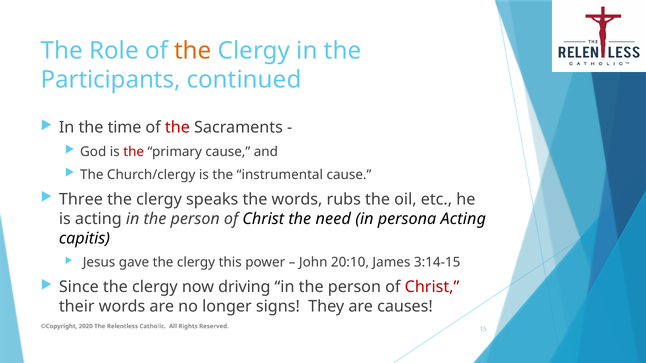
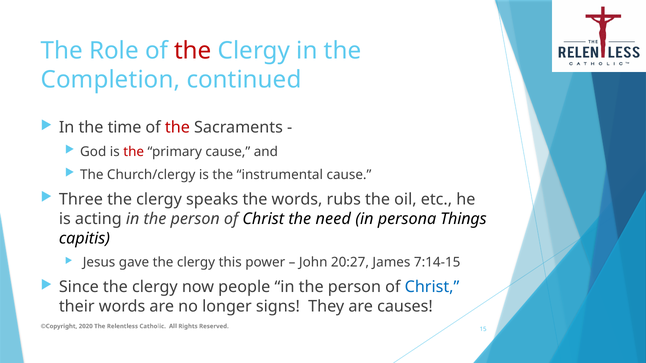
the at (193, 51) colour: orange -> red
Participants: Participants -> Completion
persona Acting: Acting -> Things
20:10: 20:10 -> 20:27
3:14-15: 3:14-15 -> 7:14-15
driving: driving -> people
Christ at (432, 287) colour: red -> blue
